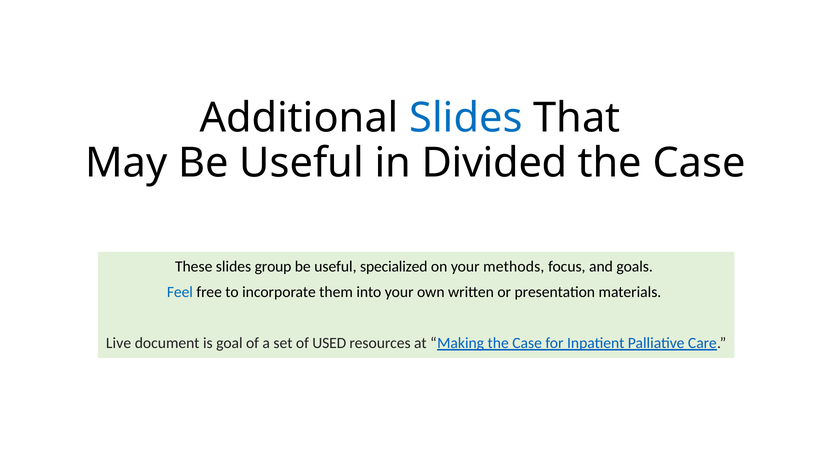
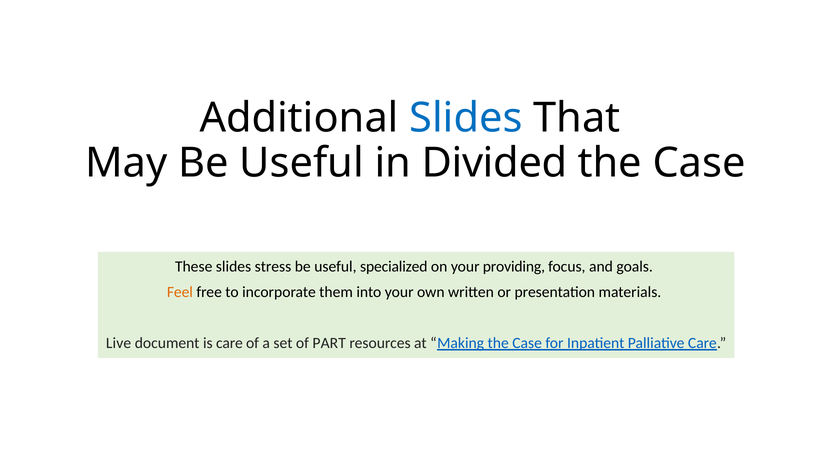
group: group -> stress
methods: methods -> providing
Feel colour: blue -> orange
is goal: goal -> care
USED: USED -> PART
